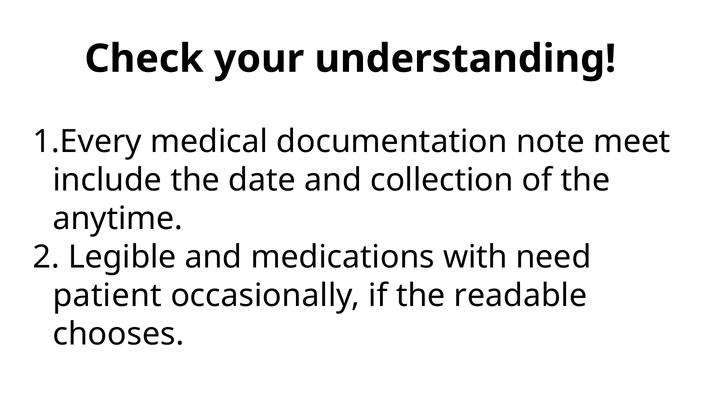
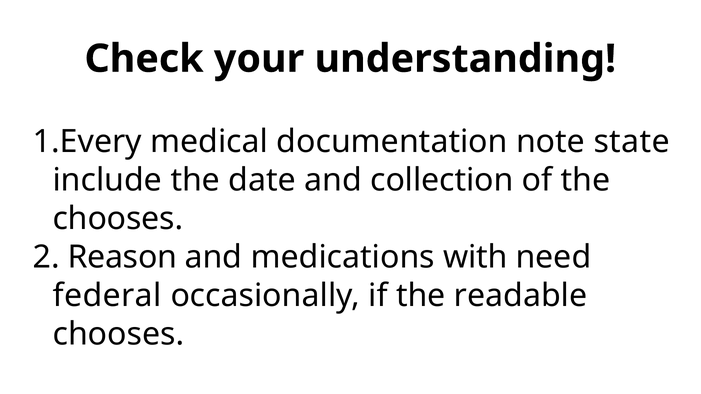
meet: meet -> state
anytime at (118, 219): anytime -> chooses
Legible: Legible -> Reason
patient: patient -> federal
